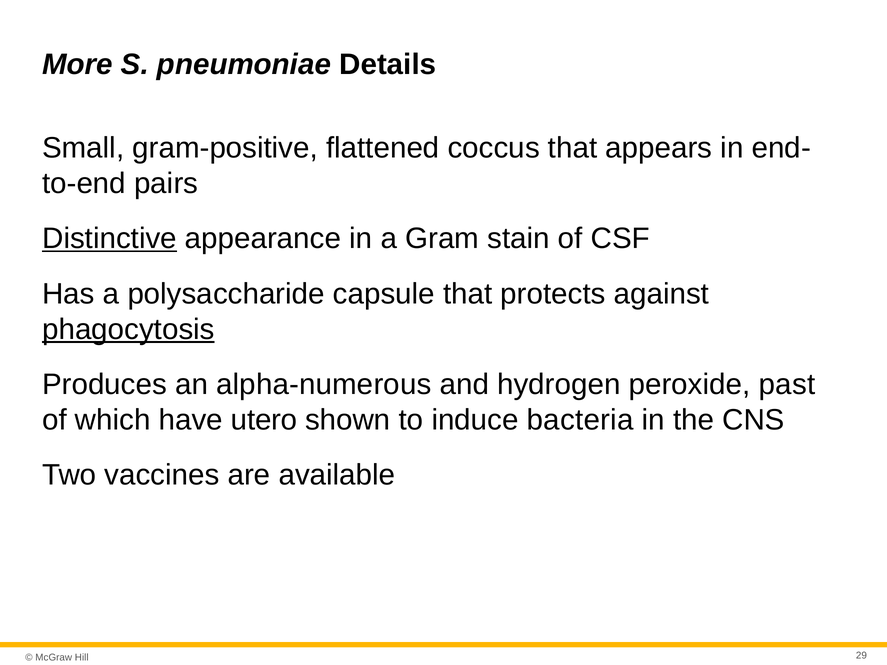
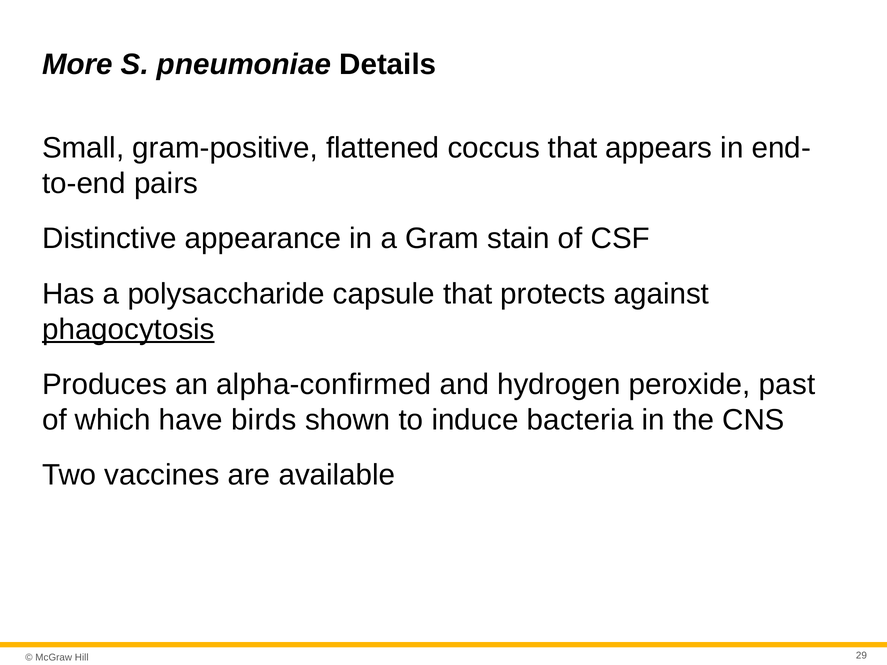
Distinctive underline: present -> none
alpha-numerous: alpha-numerous -> alpha-confirmed
utero: utero -> birds
